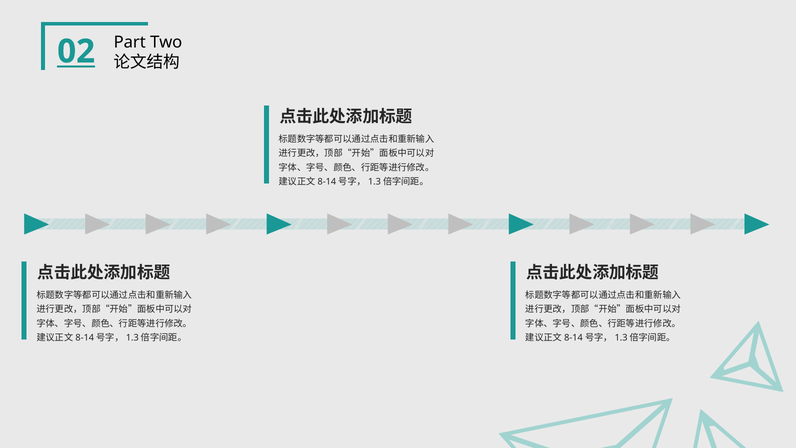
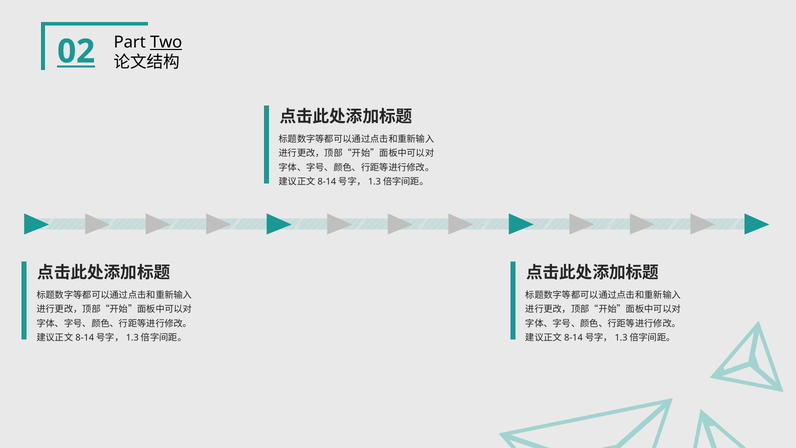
Two underline: none -> present
